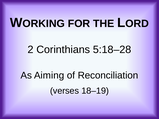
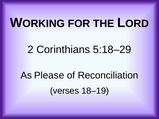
5:18–28: 5:18–28 -> 5:18–29
Aiming: Aiming -> Please
